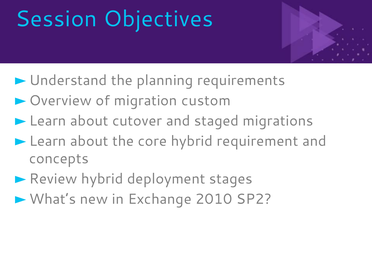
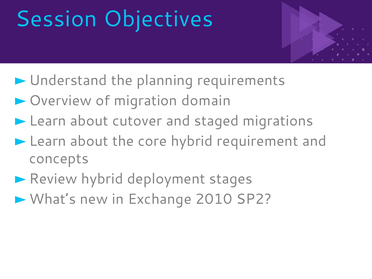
custom: custom -> domain
